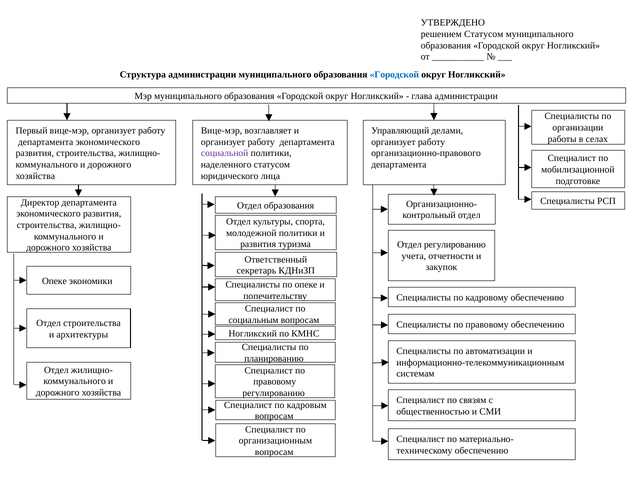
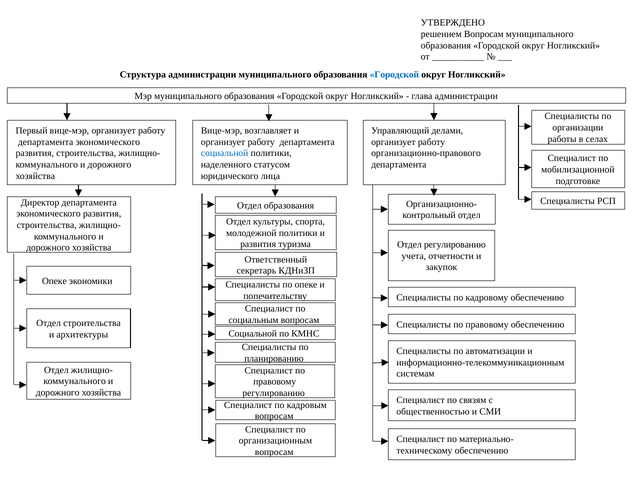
решением Статусом: Статусом -> Вопросам
социальной at (225, 153) colour: purple -> blue
Ногликский at (253, 334): Ногликский -> Социальной
